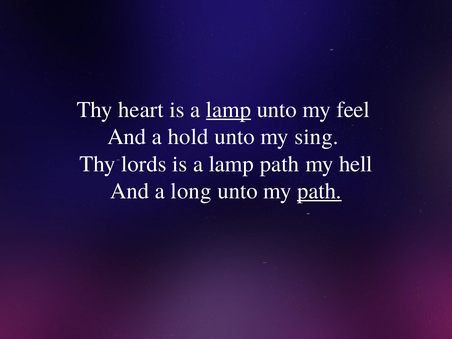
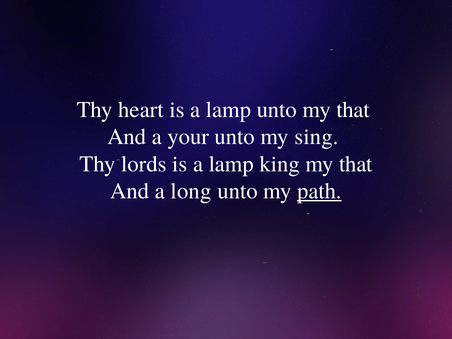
lamp at (228, 110) underline: present -> none
unto my feel: feel -> that
hold: hold -> your
lamp path: path -> king
hell at (356, 164): hell -> that
